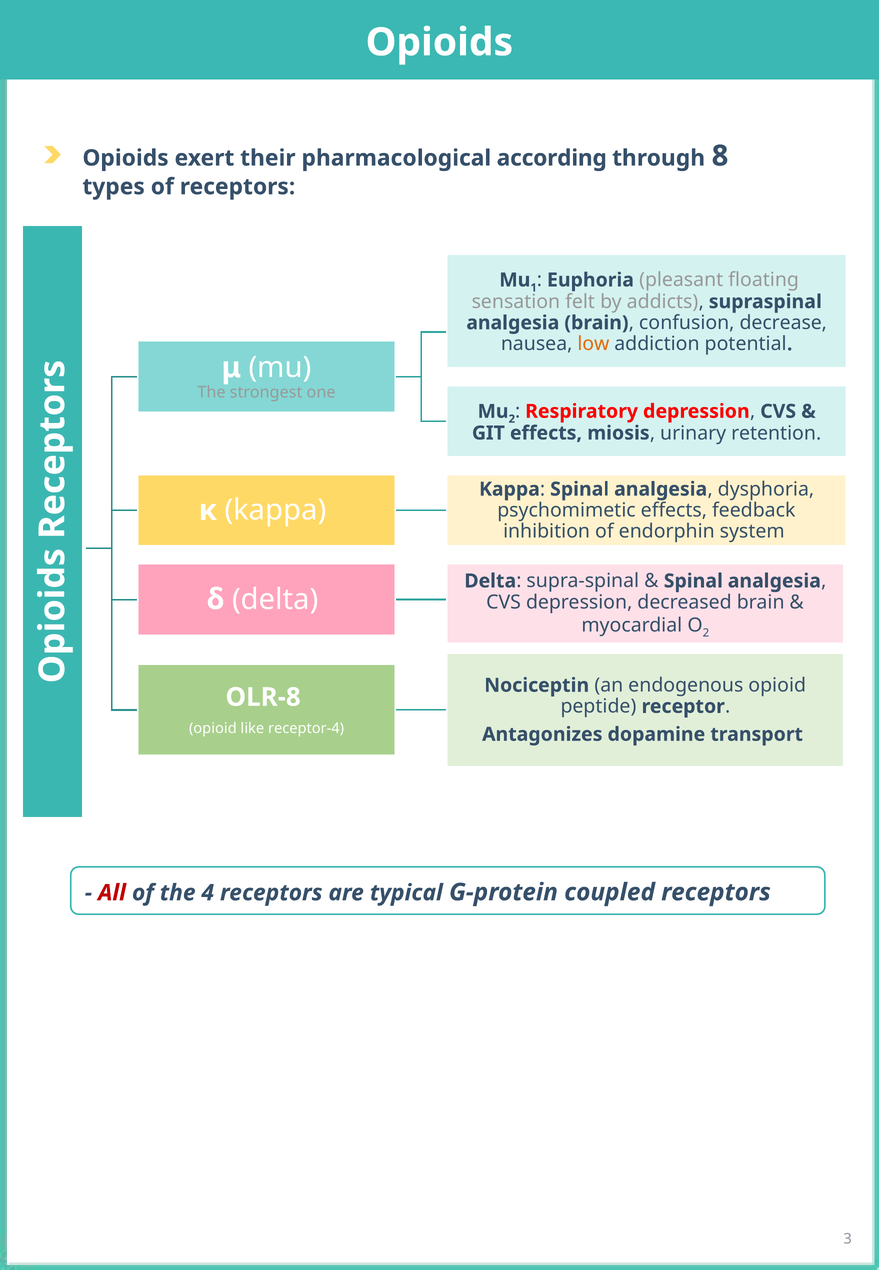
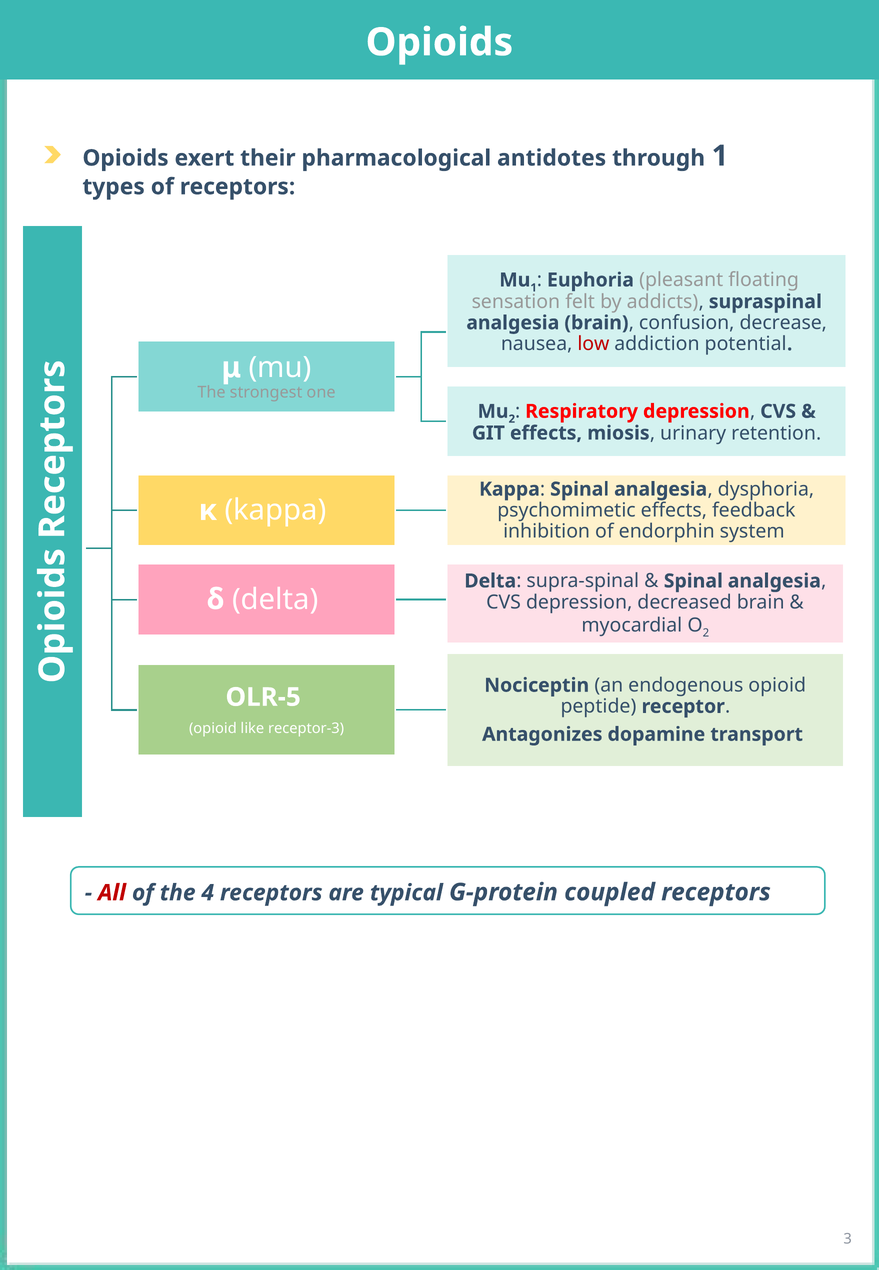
according: according -> antidotes
through 8: 8 -> 1
low colour: orange -> red
OLR-8: OLR-8 -> OLR-5
receptor-4: receptor-4 -> receptor-3
